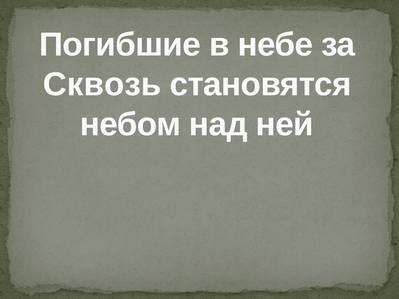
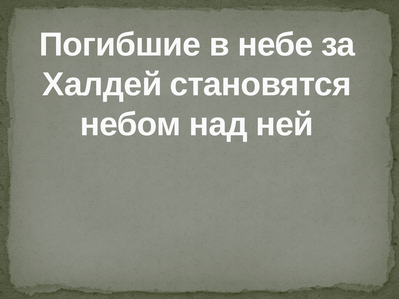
Сквозь: Сквозь -> Халдей
